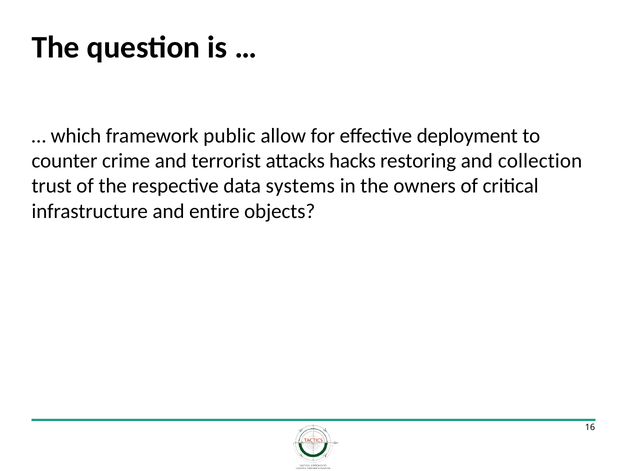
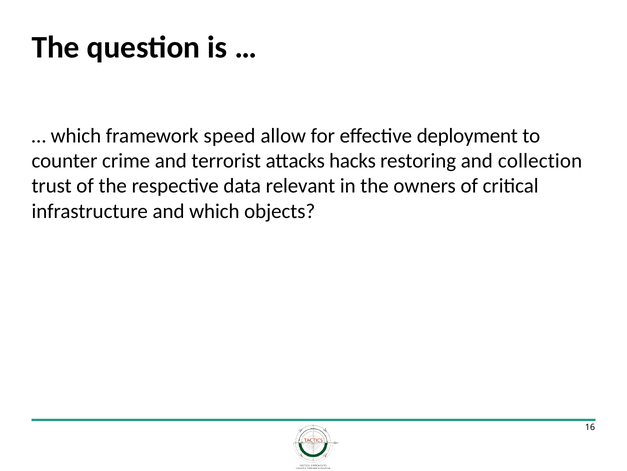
public: public -> speed
systems: systems -> relevant
and entire: entire -> which
